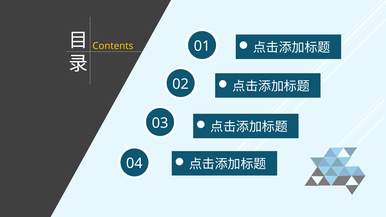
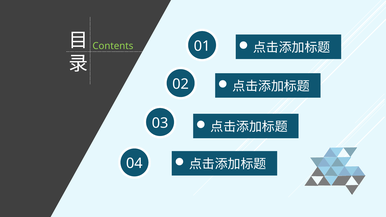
Contents colour: yellow -> light green
